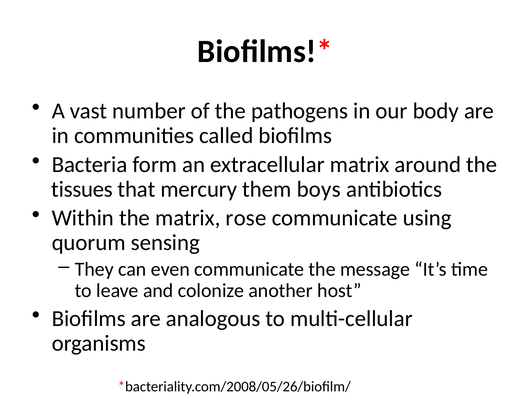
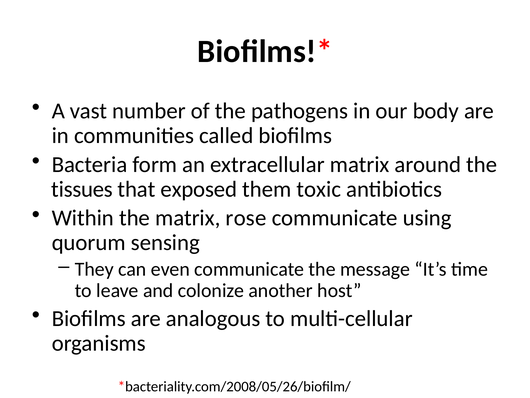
mercury: mercury -> exposed
boys: boys -> toxic
